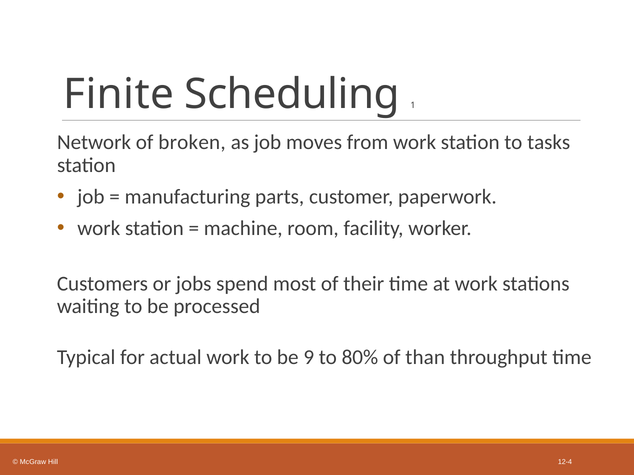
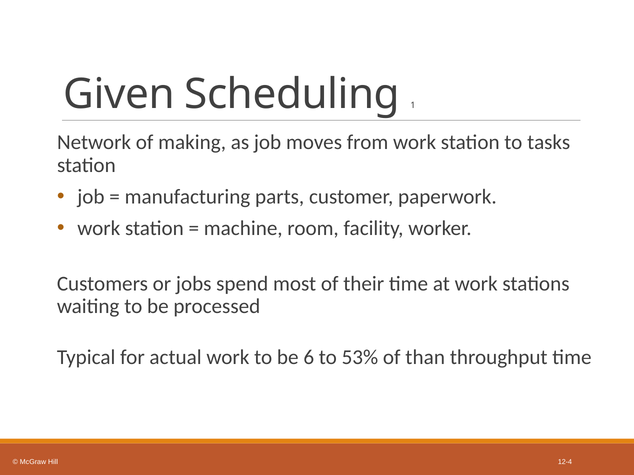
Finite: Finite -> Given
broken: broken -> making
9: 9 -> 6
80%: 80% -> 53%
